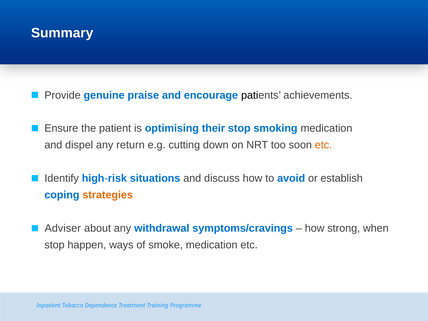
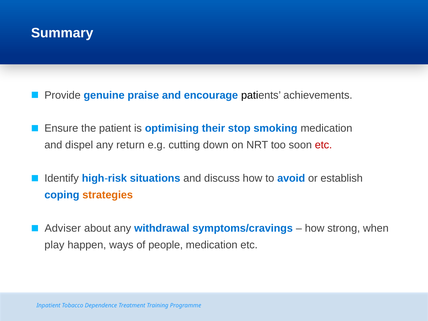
etc at (323, 145) colour: orange -> red
stop at (55, 245): stop -> play
smoke: smoke -> people
